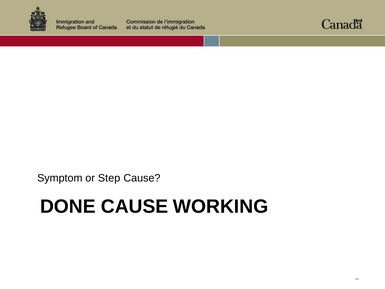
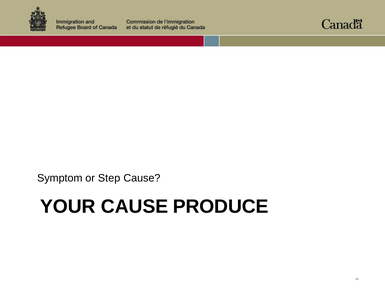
DONE: DONE -> YOUR
WORKING: WORKING -> PRODUCE
